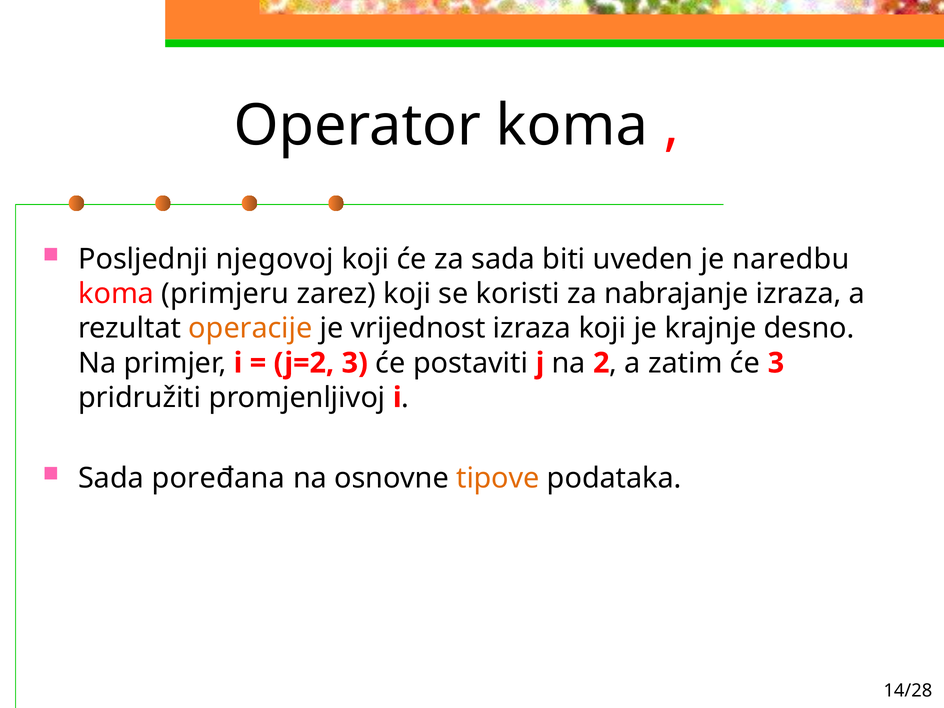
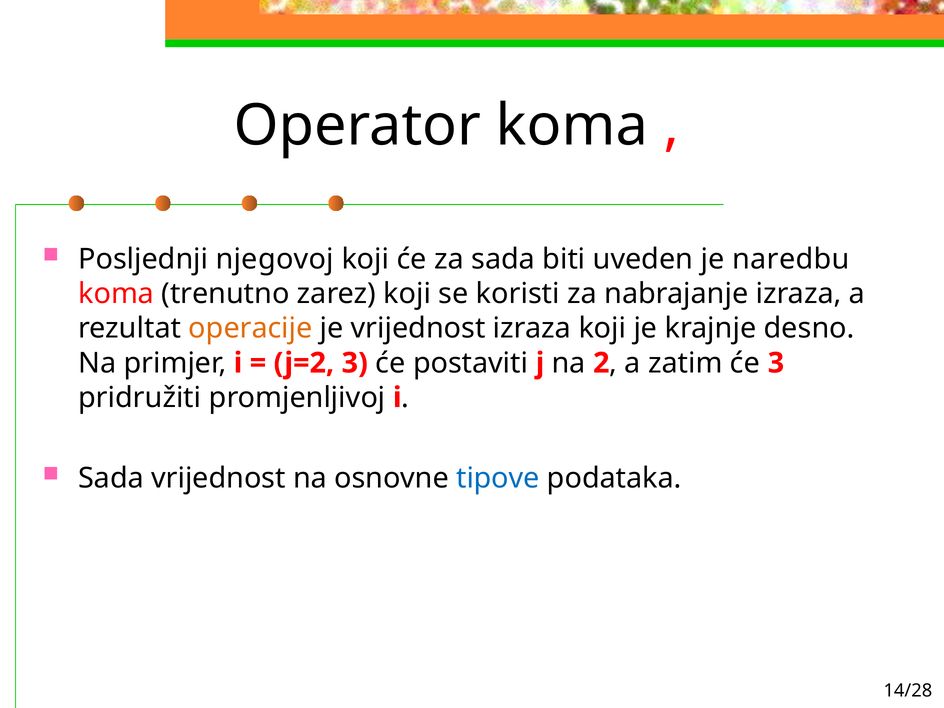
primjeru: primjeru -> trenutno
Sada poređana: poređana -> vrijednost
tipove colour: orange -> blue
